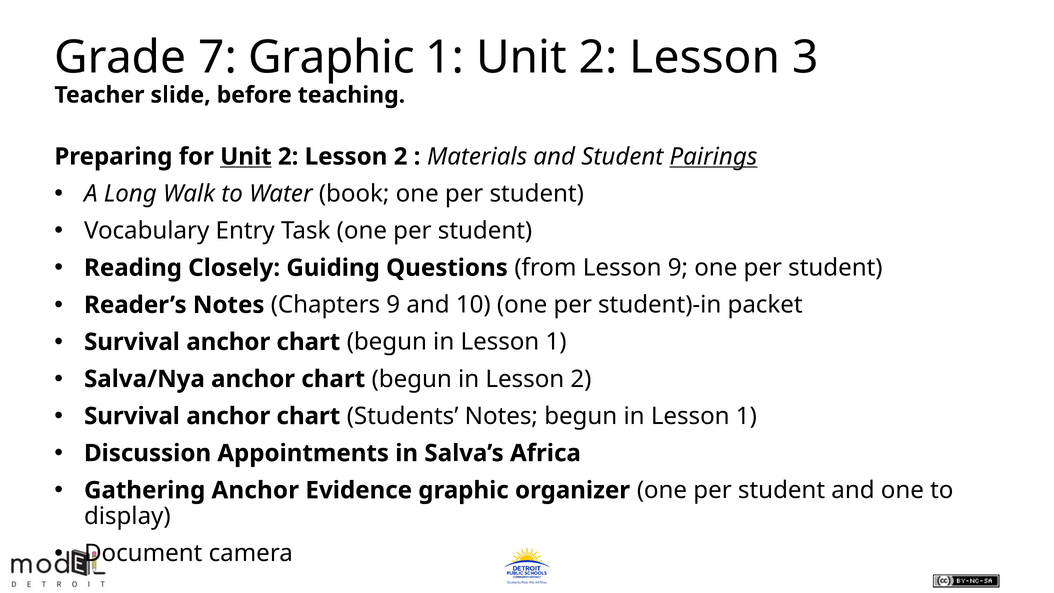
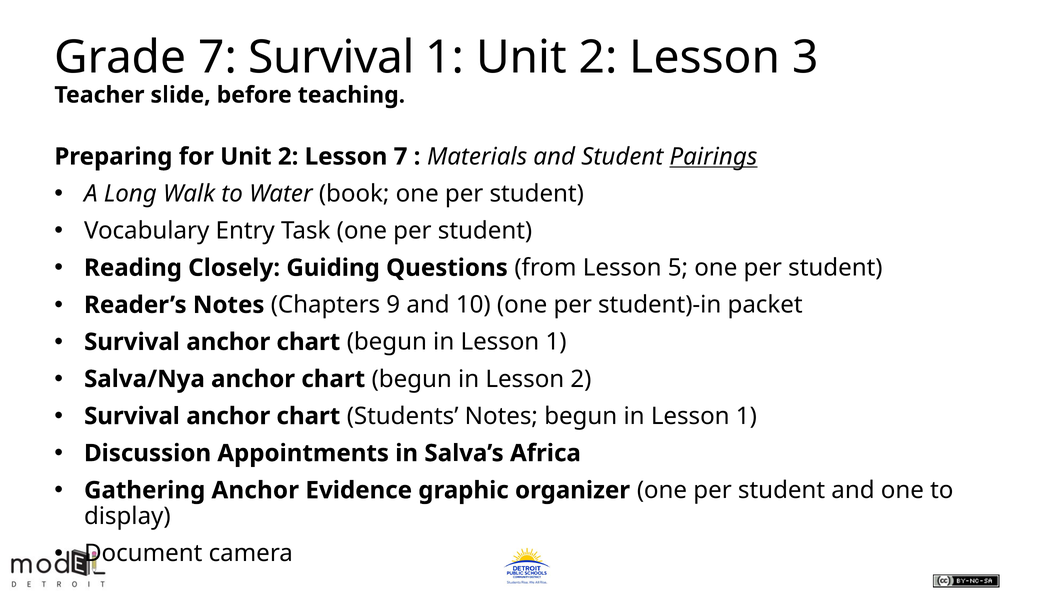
7 Graphic: Graphic -> Survival
Unit at (246, 157) underline: present -> none
2 Lesson 2: 2 -> 7
Lesson 9: 9 -> 5
